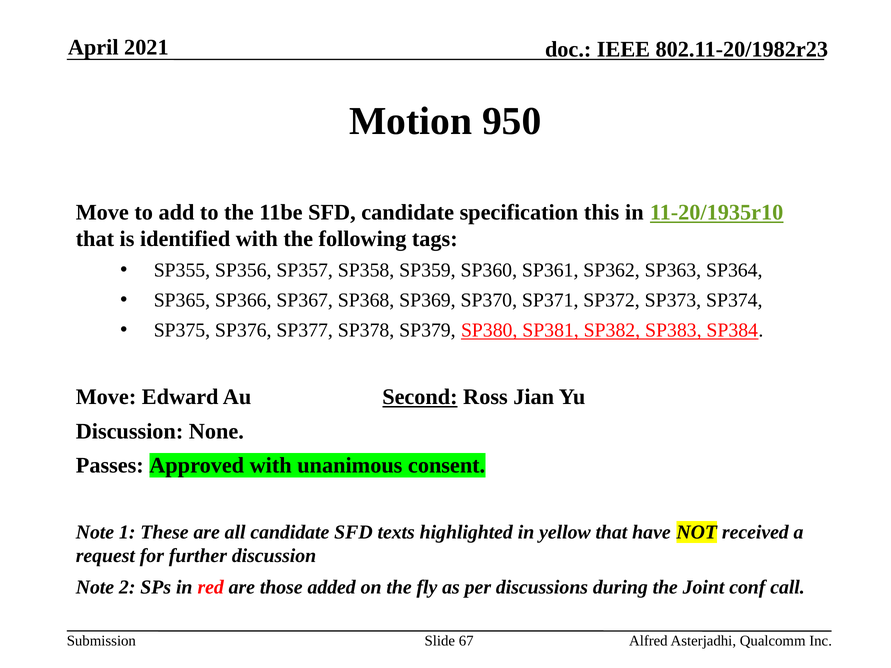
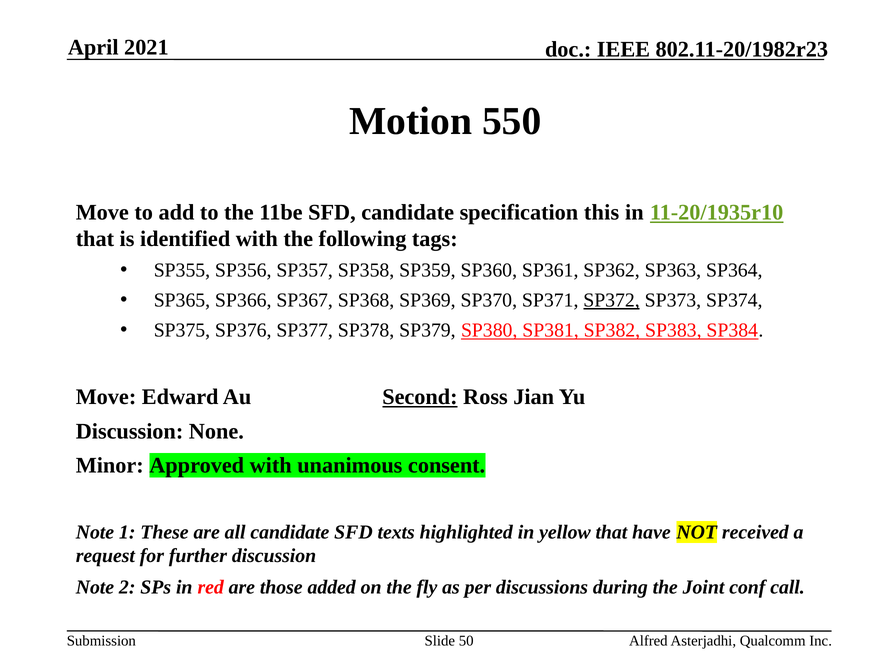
950: 950 -> 550
SP372 underline: none -> present
Passes: Passes -> Minor
67: 67 -> 50
